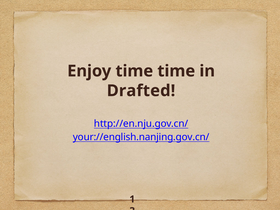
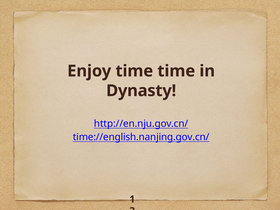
Drafted: Drafted -> Dynasty
your://english.nanjing.gov.cn/: your://english.nanjing.gov.cn/ -> time://english.nanjing.gov.cn/
